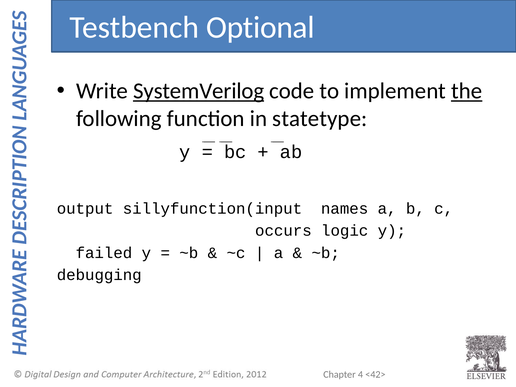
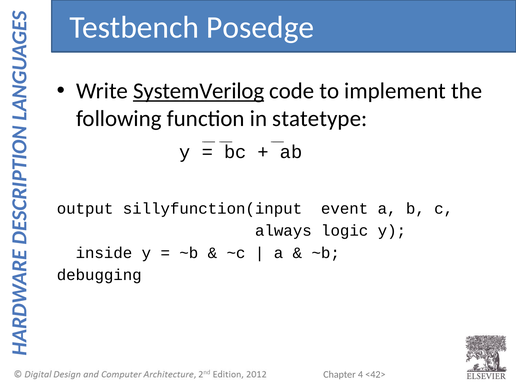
Optional: Optional -> Posedge
the underline: present -> none
names: names -> event
occurs: occurs -> always
failed: failed -> inside
